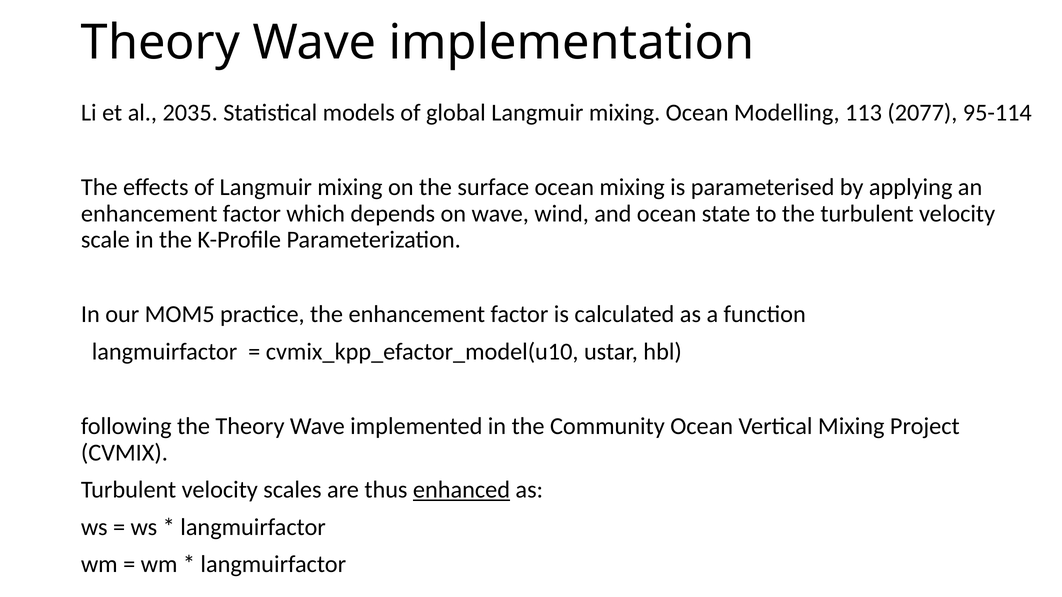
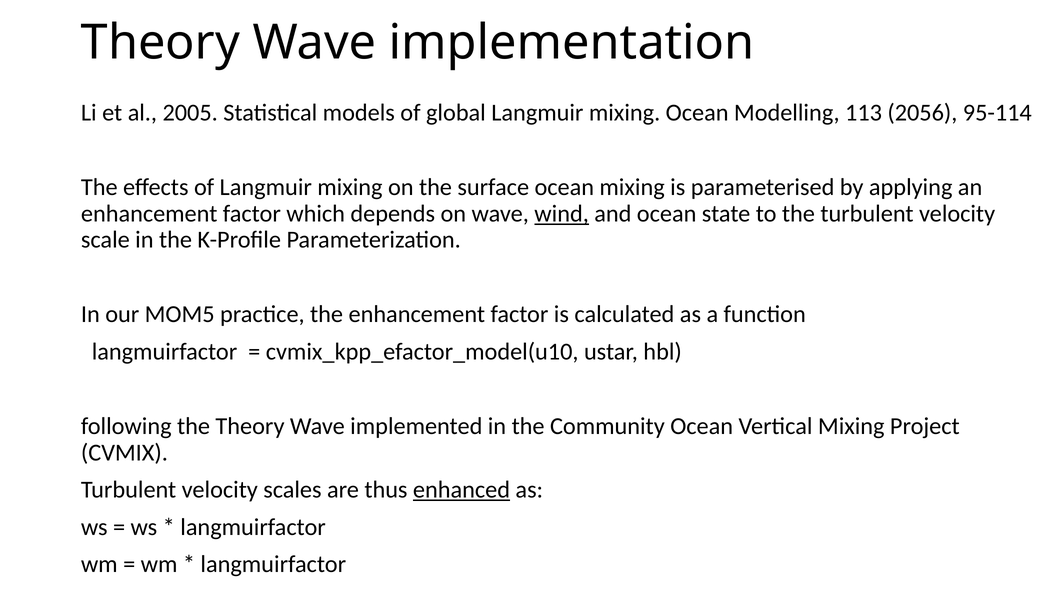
2035: 2035 -> 2005
2077: 2077 -> 2056
wind underline: none -> present
